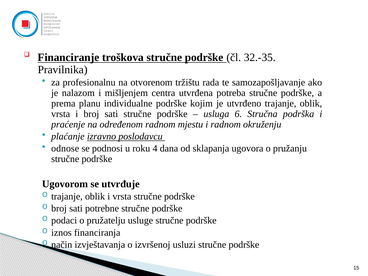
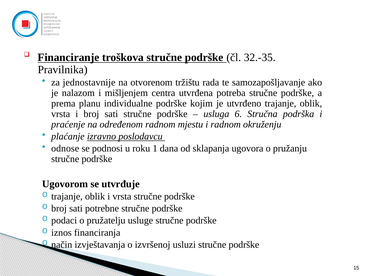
profesionalnu: profesionalnu -> jednostavnije
4: 4 -> 1
